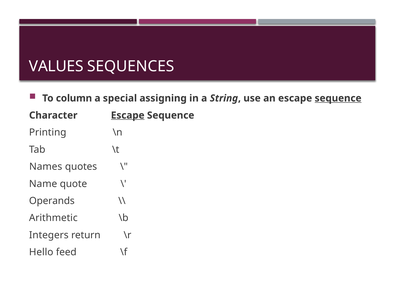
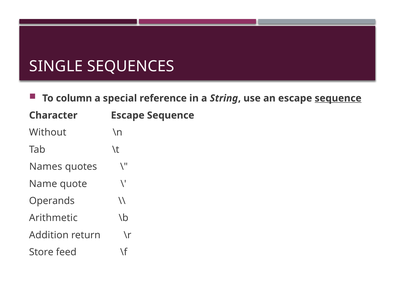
VALUES: VALUES -> SINGLE
assigning: assigning -> reference
Escape at (128, 115) underline: present -> none
Printing: Printing -> Without
Integers: Integers -> Addition
Hello: Hello -> Store
